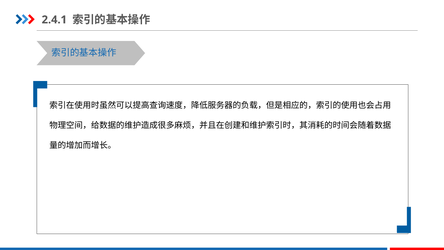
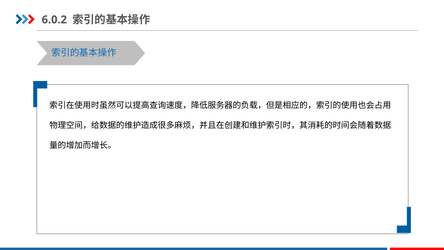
2.4.1: 2.4.1 -> 6.0.2
